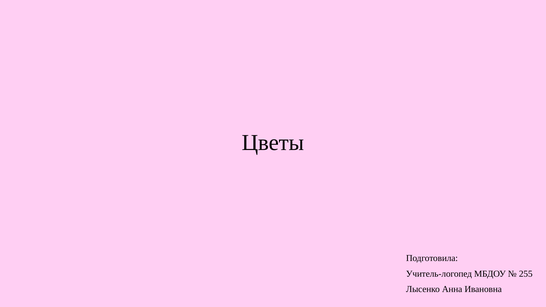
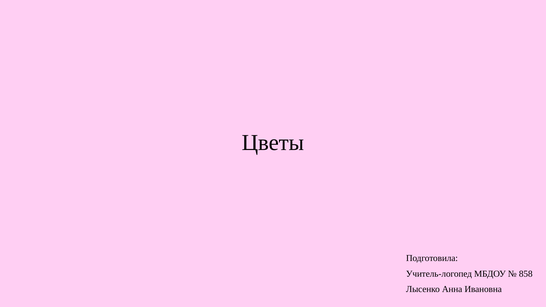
255: 255 -> 858
